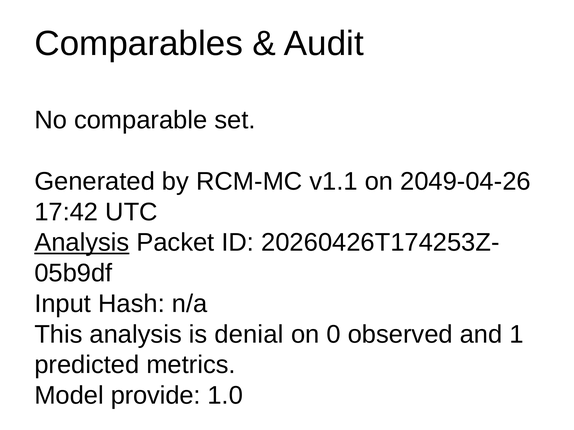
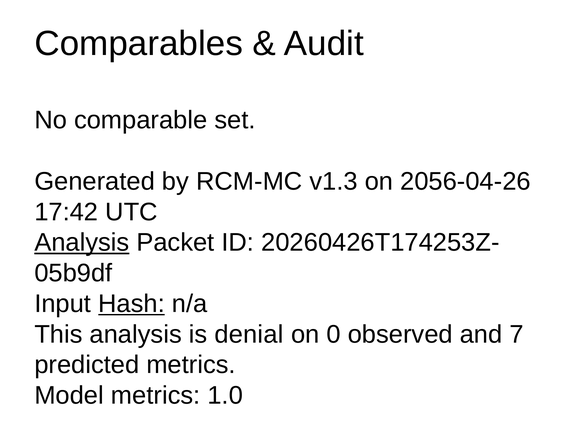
v1.1: v1.1 -> v1.3
2049-04-26: 2049-04-26 -> 2056-04-26
Hash underline: none -> present
1: 1 -> 7
Model provide: provide -> metrics
